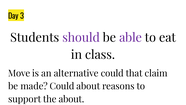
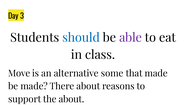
should colour: purple -> blue
alternative could: could -> some
that claim: claim -> made
made Could: Could -> There
